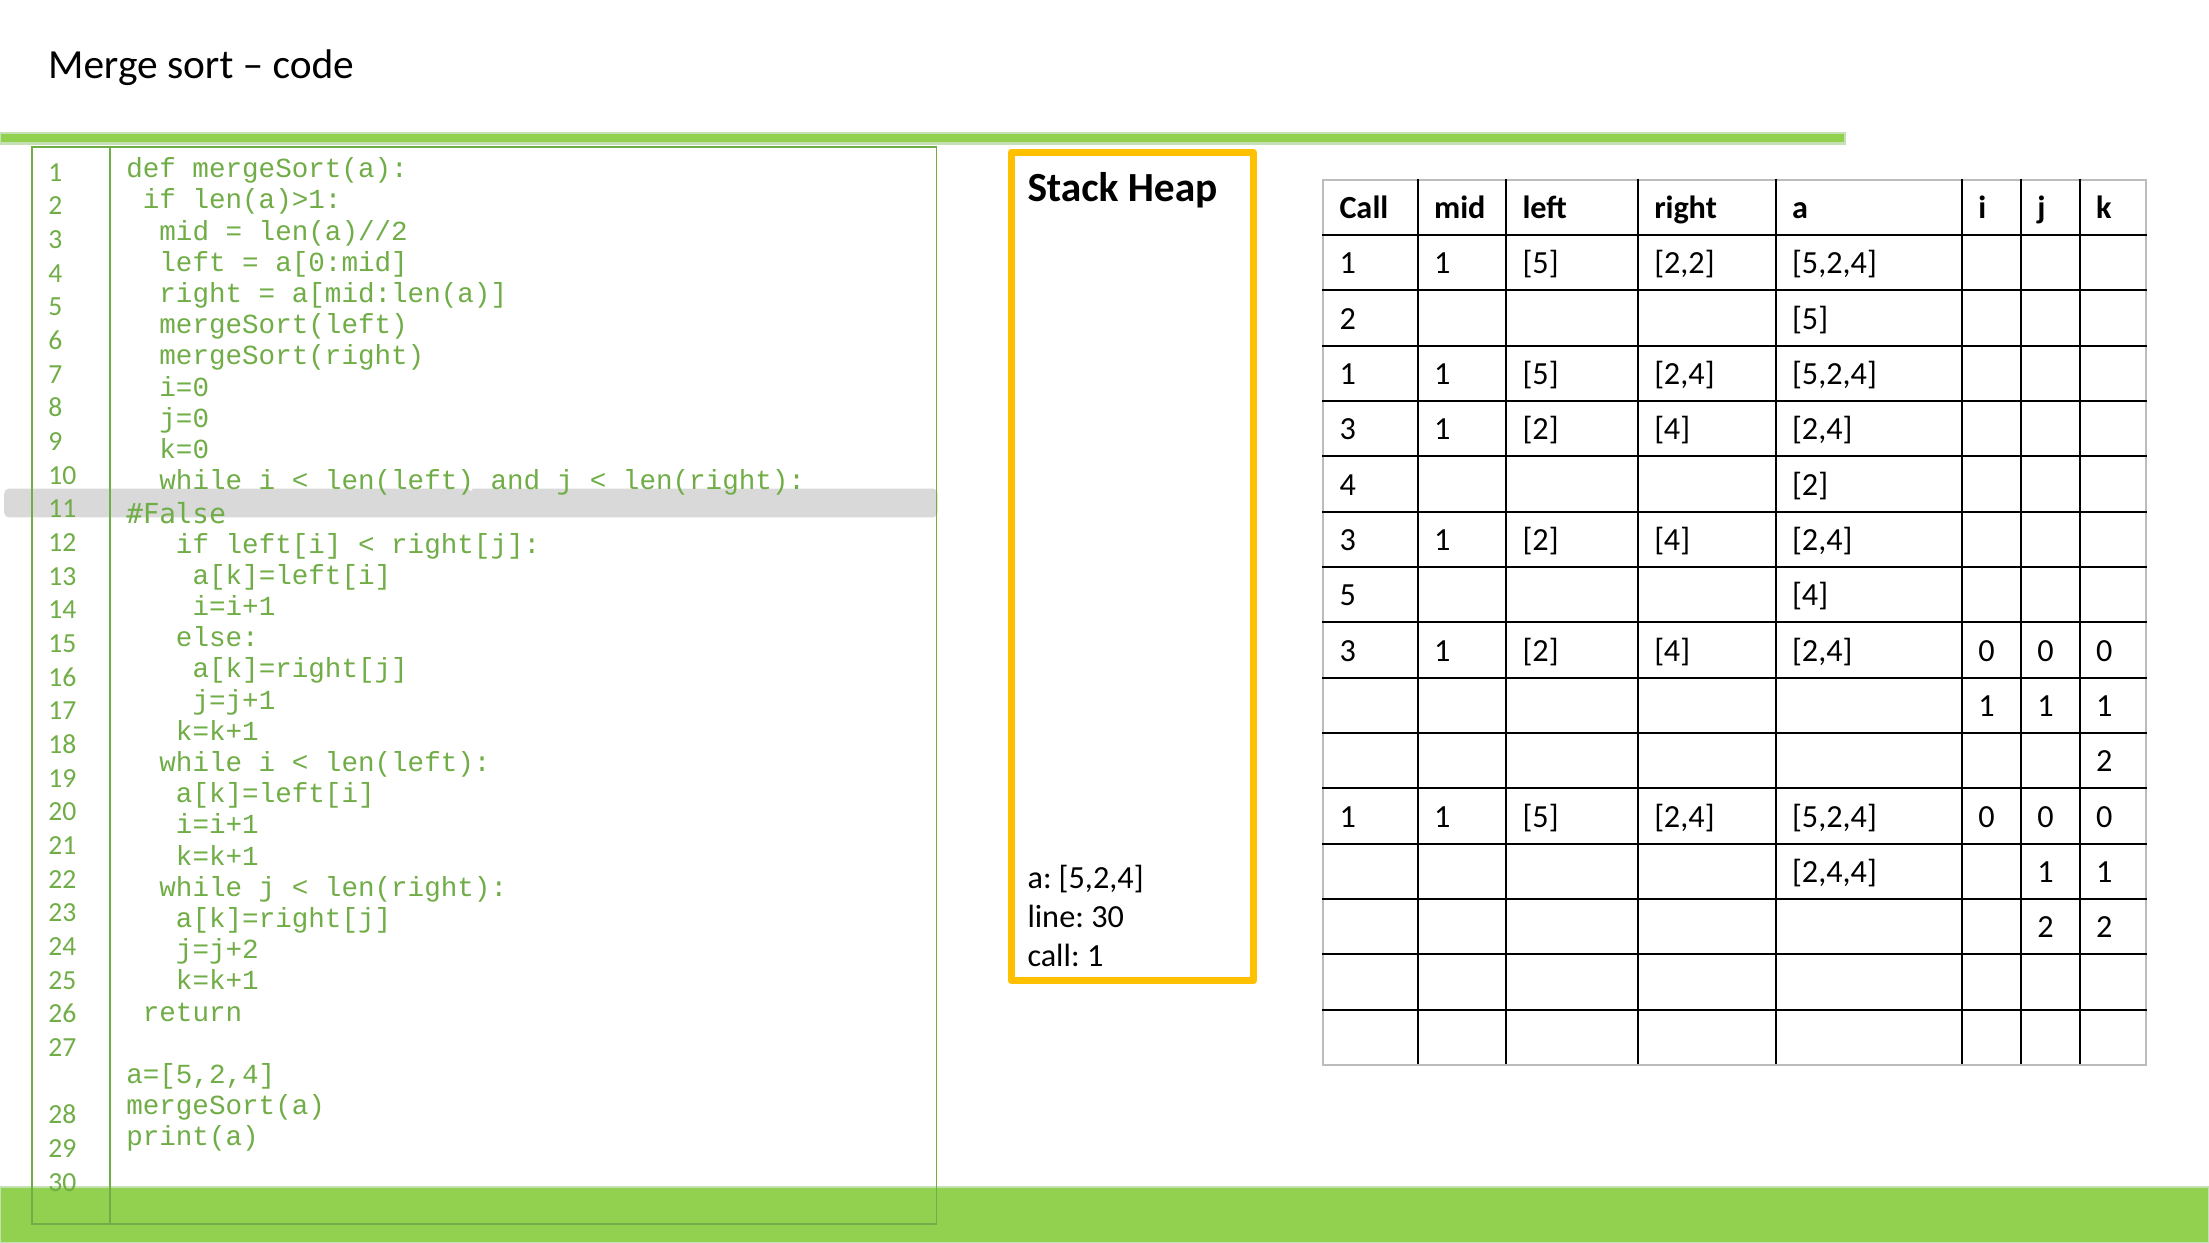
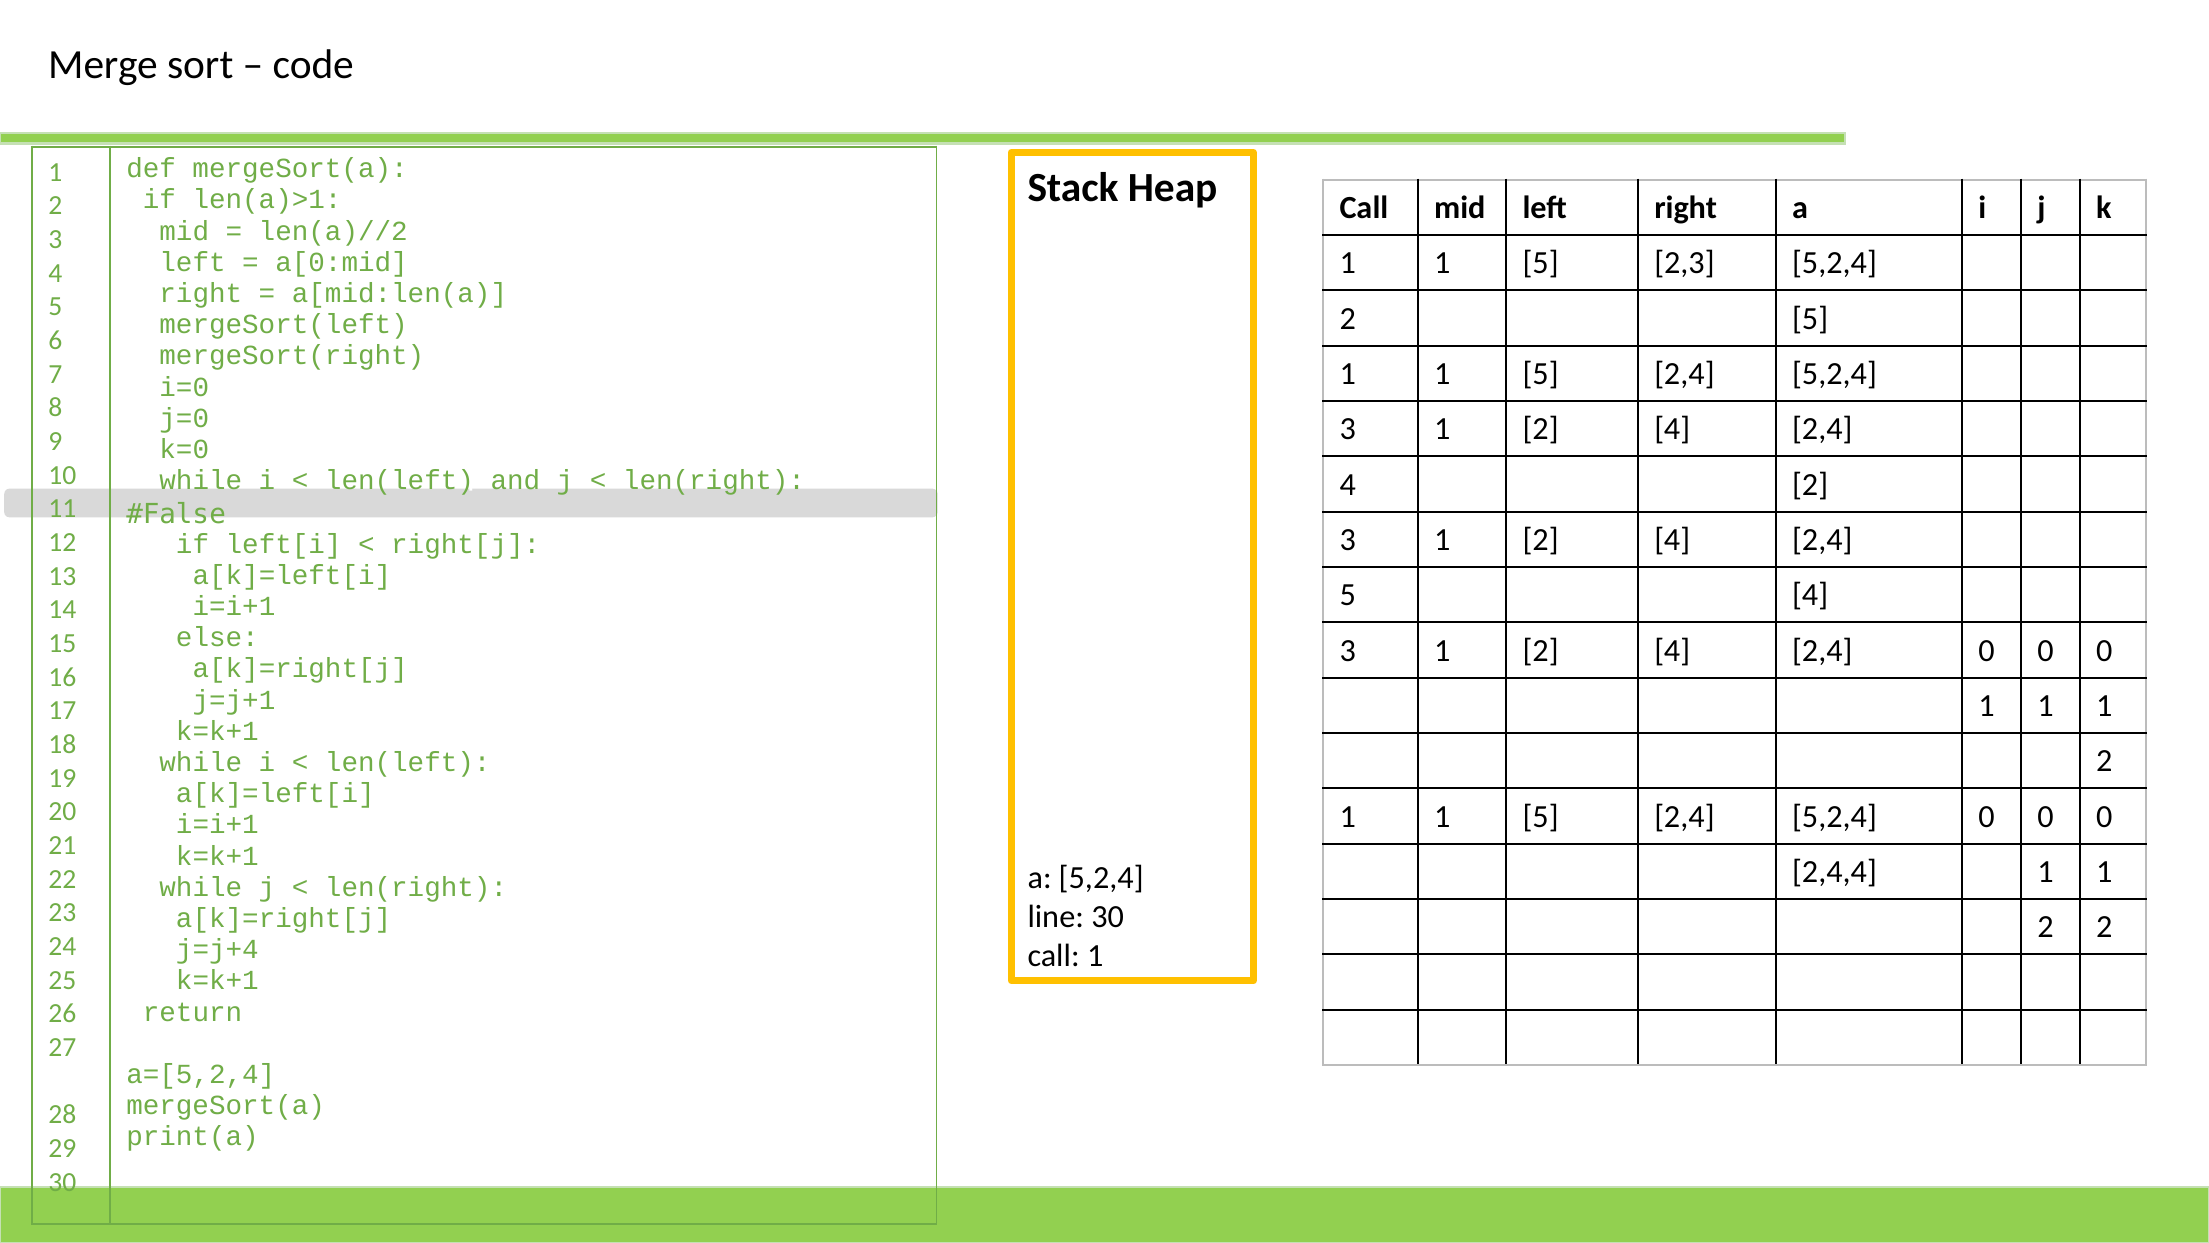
2,2: 2,2 -> 2,3
j=j+2: j=j+2 -> j=j+4
